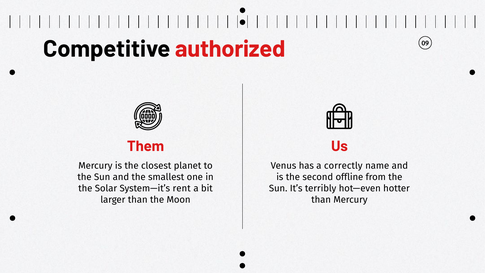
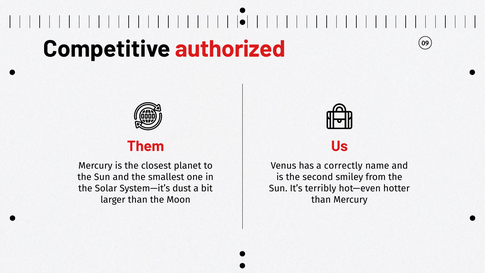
offline: offline -> smiley
rent: rent -> dust
